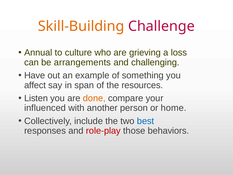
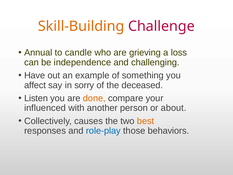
culture: culture -> candle
arrangements: arrangements -> independence
span: span -> sorry
resources: resources -> deceased
home: home -> about
include: include -> causes
best colour: blue -> orange
role-play colour: red -> blue
